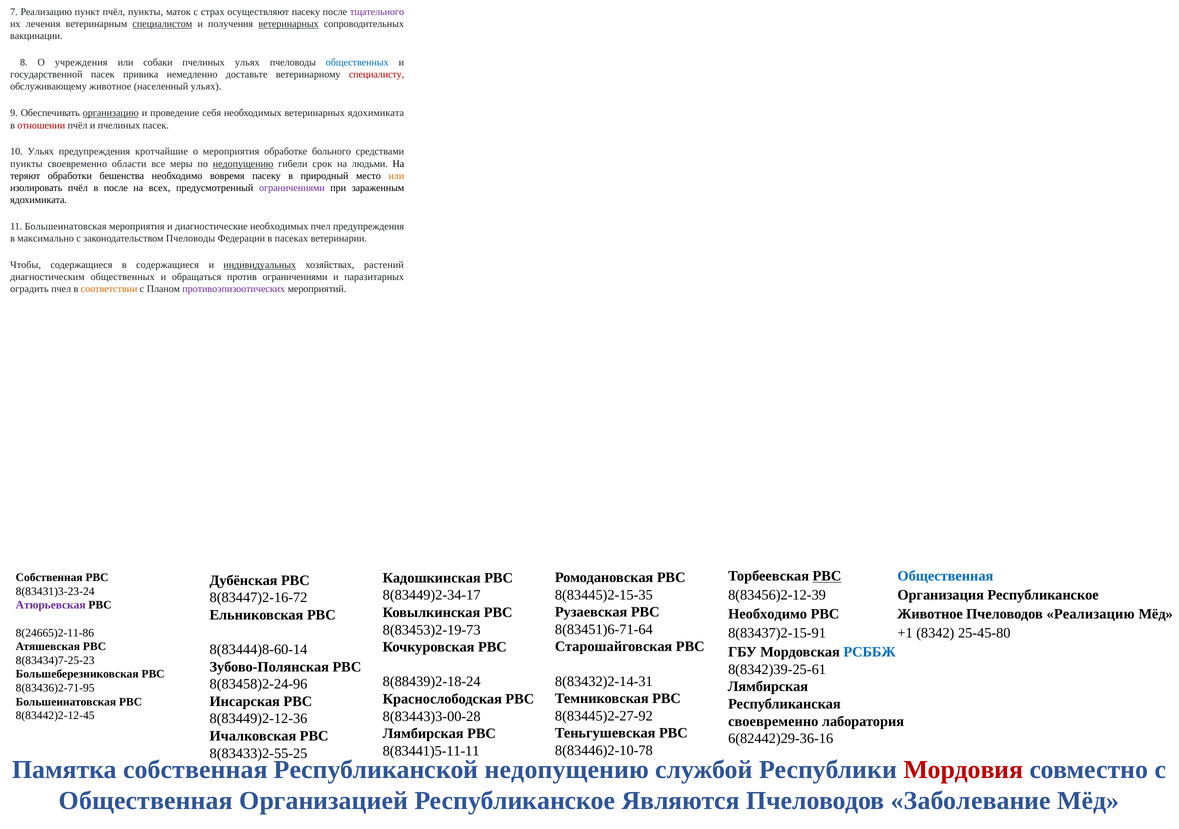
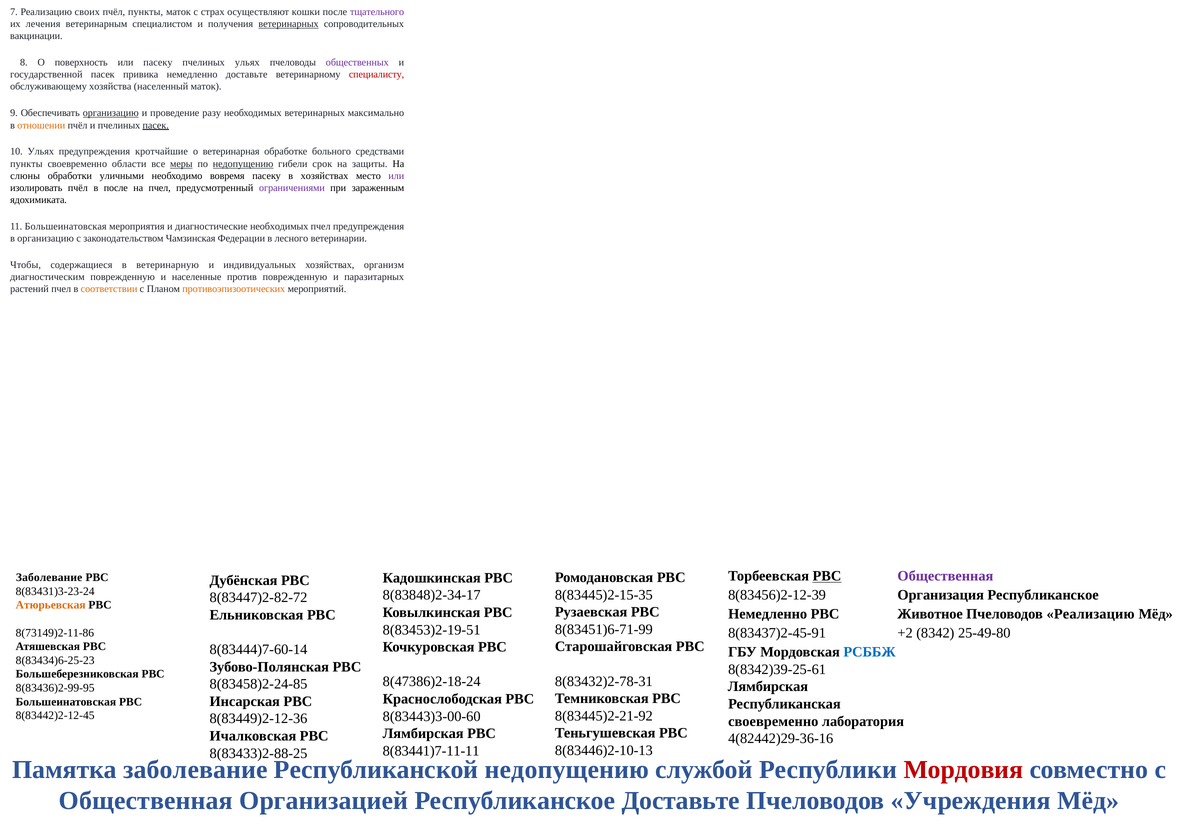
пункт: пункт -> своих
осуществляют пасеку: пасеку -> кошки
специалистом underline: present -> none
учреждения: учреждения -> поверхность
или собаки: собаки -> пасеку
общественных at (357, 62) colour: blue -> purple
обслуживающему животное: животное -> хозяйства
населенный ульях: ульях -> маток
себя: себя -> разу
ветеринарных ядохимиката: ядохимиката -> максимально
отношении colour: red -> orange
пасек at (156, 125) underline: none -> present
о мероприятия: мероприятия -> ветеринарная
меры underline: none -> present
людьми: людьми -> защиты
теряют: теряют -> слюны
бешенства: бешенства -> уличными
в природный: природный -> хозяйствах
или at (396, 176) colour: orange -> purple
на всех: всех -> пчел
в максимально: максимально -> организацию
законодательством Пчеловоды: Пчеловоды -> Чамзинская
пасеках: пасеках -> лесного
в содержащиеся: содержащиеся -> ветеринарную
индивидуальных underline: present -> none
растений: растений -> организм
диагностическим общественных: общественных -> поврежденную
обращаться: обращаться -> населенные
против ограничениями: ограничениями -> поврежденную
оградить: оградить -> растений
противоэпизоотических colour: purple -> orange
Общественная at (945, 576) colour: blue -> purple
Собственная at (49, 578): Собственная -> Заболевание
8(83449)2-34-17: 8(83449)2-34-17 -> 8(83848)2-34-17
8(83447)2-16-72: 8(83447)2-16-72 -> 8(83447)2-82-72
Атюрьевская colour: purple -> orange
Необходимо at (768, 614): Необходимо -> Немедленно
8(83451)6-71-64: 8(83451)6-71-64 -> 8(83451)6-71-99
8(83453)2-19-73: 8(83453)2-19-73 -> 8(83453)2-19-51
8(83437)2-15-91: 8(83437)2-15-91 -> 8(83437)2-45-91
+1: +1 -> +2
25-45-80: 25-45-80 -> 25-49-80
8(24665)2-11-86: 8(24665)2-11-86 -> 8(73149)2-11-86
8(83444)8-60-14: 8(83444)8-60-14 -> 8(83444)7-60-14
8(83434)7-25-23: 8(83434)7-25-23 -> 8(83434)6-25-23
8(83432)2-14-31: 8(83432)2-14-31 -> 8(83432)2-78-31
8(88439)2-18-24: 8(88439)2-18-24 -> 8(47386)2-18-24
8(83458)2-24-96: 8(83458)2-24-96 -> 8(83458)2-24-85
8(83436)2-71-95: 8(83436)2-71-95 -> 8(83436)2-99-95
8(83445)2-27-92: 8(83445)2-27-92 -> 8(83445)2-21-92
8(83443)3-00-28: 8(83443)3-00-28 -> 8(83443)3-00-60
6(82442)29-36-16: 6(82442)29-36-16 -> 4(82442)29-36-16
8(83446)2-10-78: 8(83446)2-10-78 -> 8(83446)2-10-13
8(83441)5-11-11: 8(83441)5-11-11 -> 8(83441)7-11-11
8(83433)2-55-25: 8(83433)2-55-25 -> 8(83433)2-88-25
Памятка собственная: собственная -> заболевание
Республиканское Являются: Являются -> Доставьте
Заболевание: Заболевание -> Учреждения
